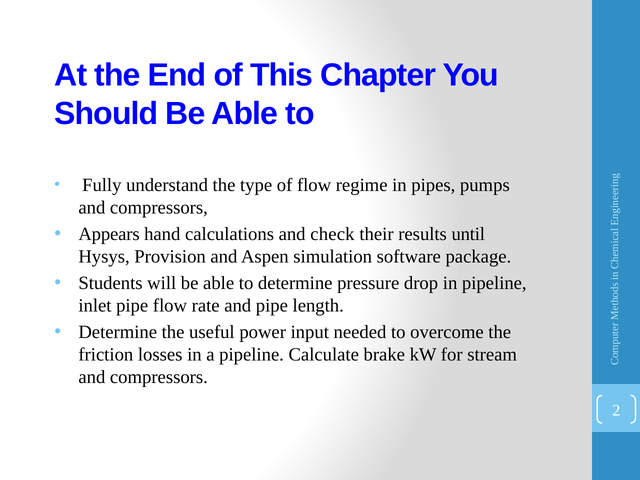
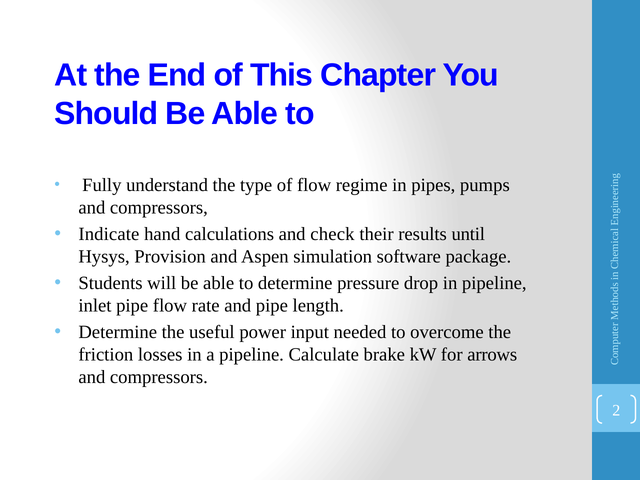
Appears: Appears -> Indicate
stream: stream -> arrows
